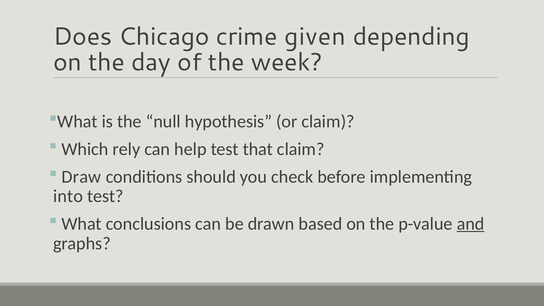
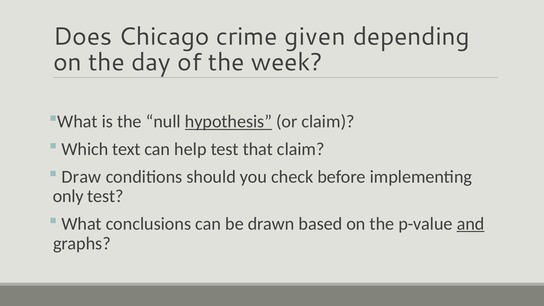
hypothesis underline: none -> present
rely: rely -> text
into: into -> only
